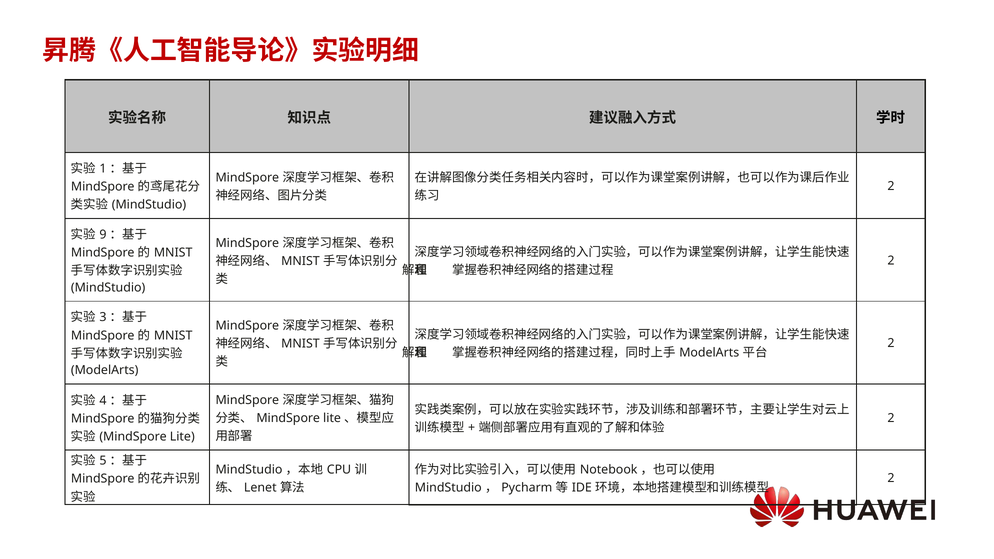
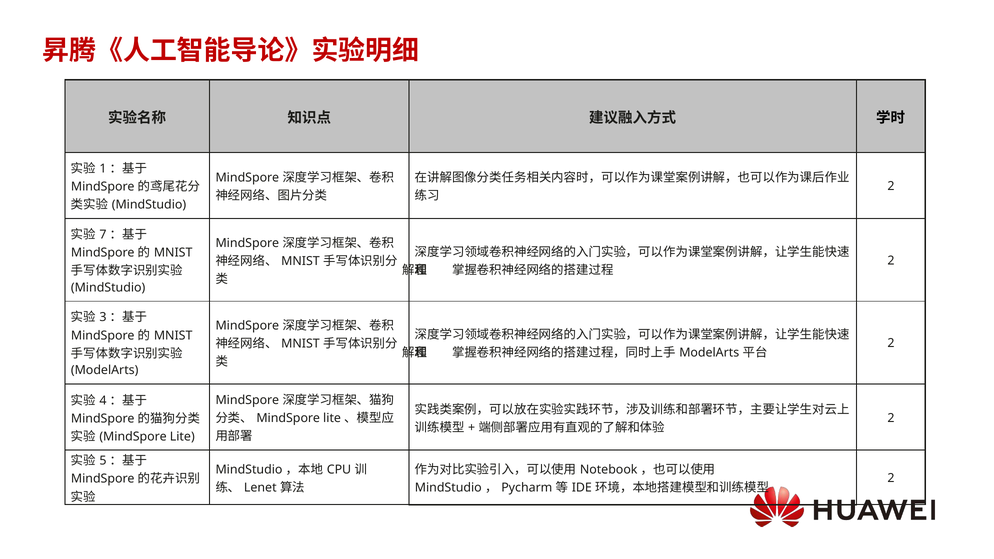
9: 9 -> 7
